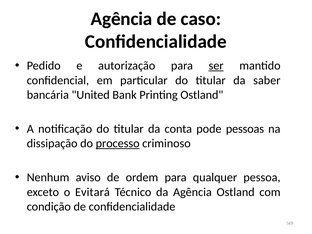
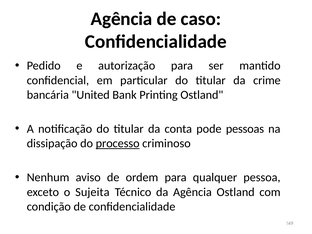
ser underline: present -> none
saber: saber -> crime
Evitará: Evitará -> Sujeita
